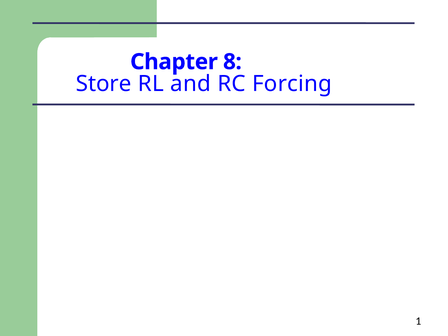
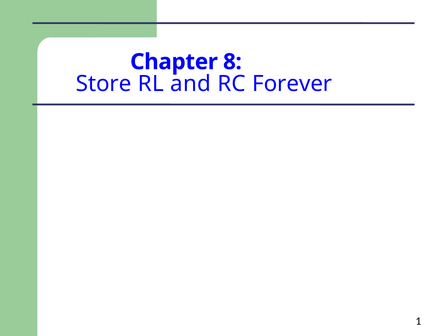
Forcing: Forcing -> Forever
